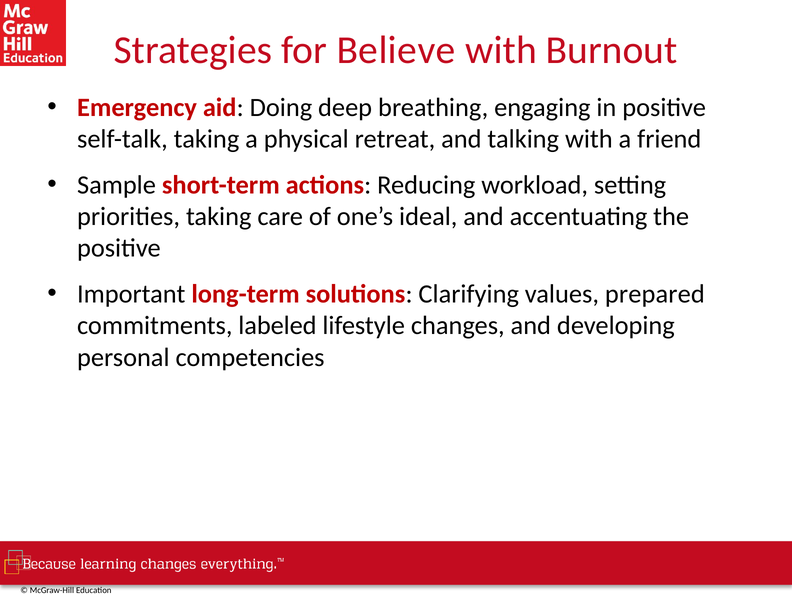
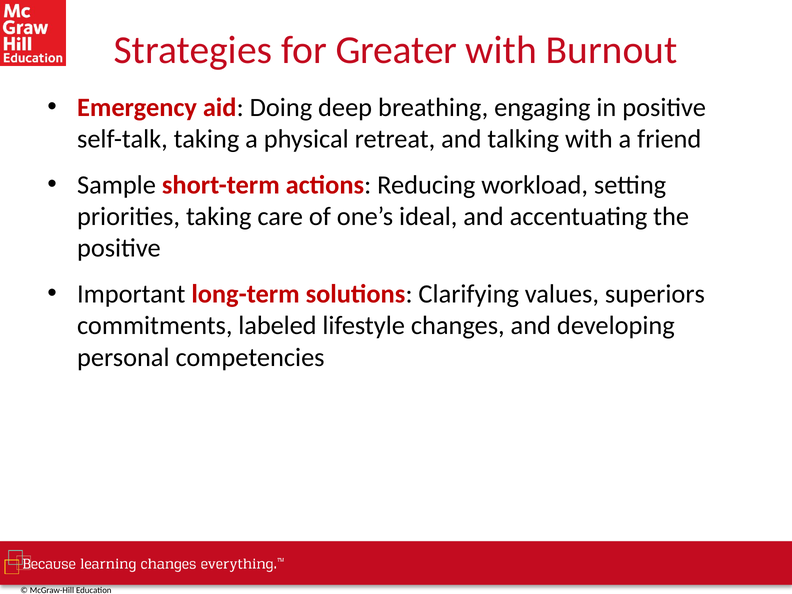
Believe: Believe -> Greater
prepared: prepared -> superiors
